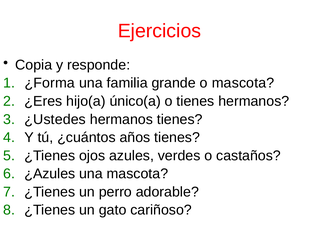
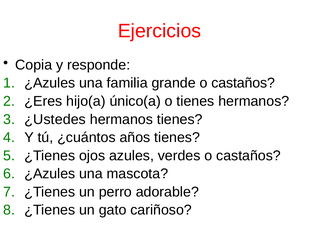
¿Forma at (50, 83): ¿Forma -> ¿Azules
grande o mascota: mascota -> castaños
